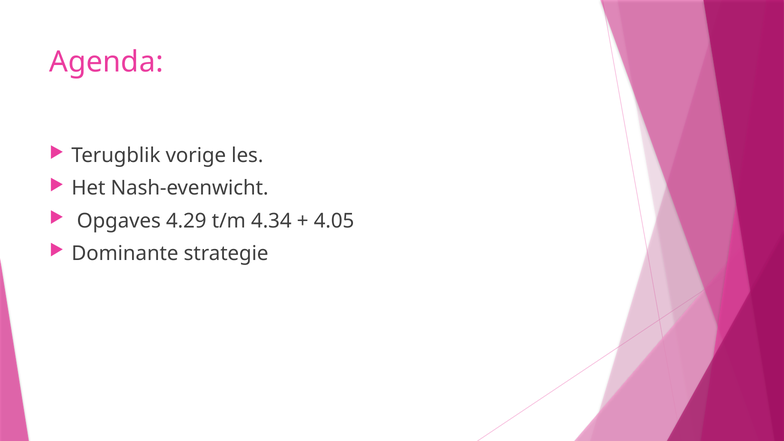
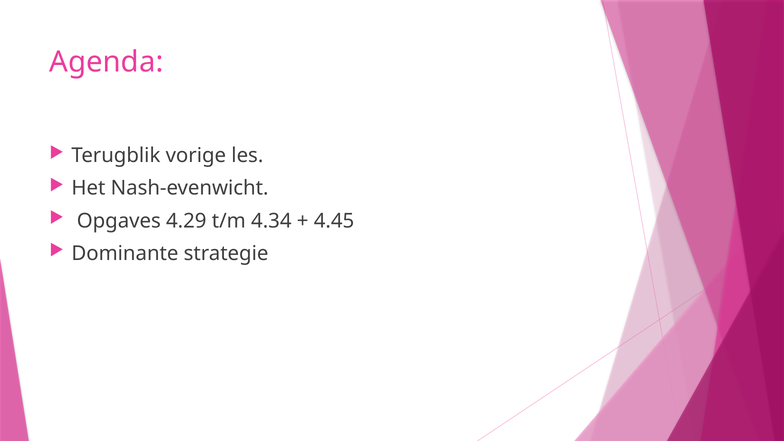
4.05: 4.05 -> 4.45
